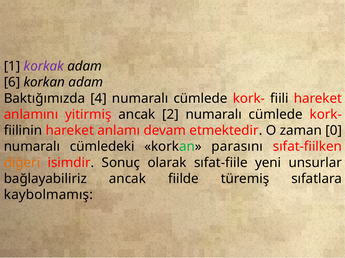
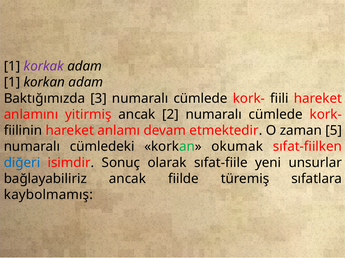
6 at (12, 83): 6 -> 1
4: 4 -> 3
0: 0 -> 5
parasını: parasını -> okumak
diğeri colour: orange -> blue
